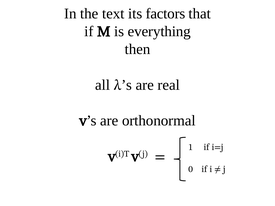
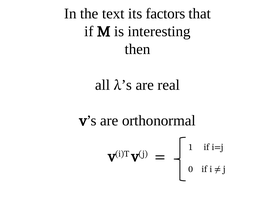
everything: everything -> interesting
